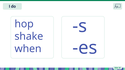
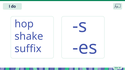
when: when -> suffix
